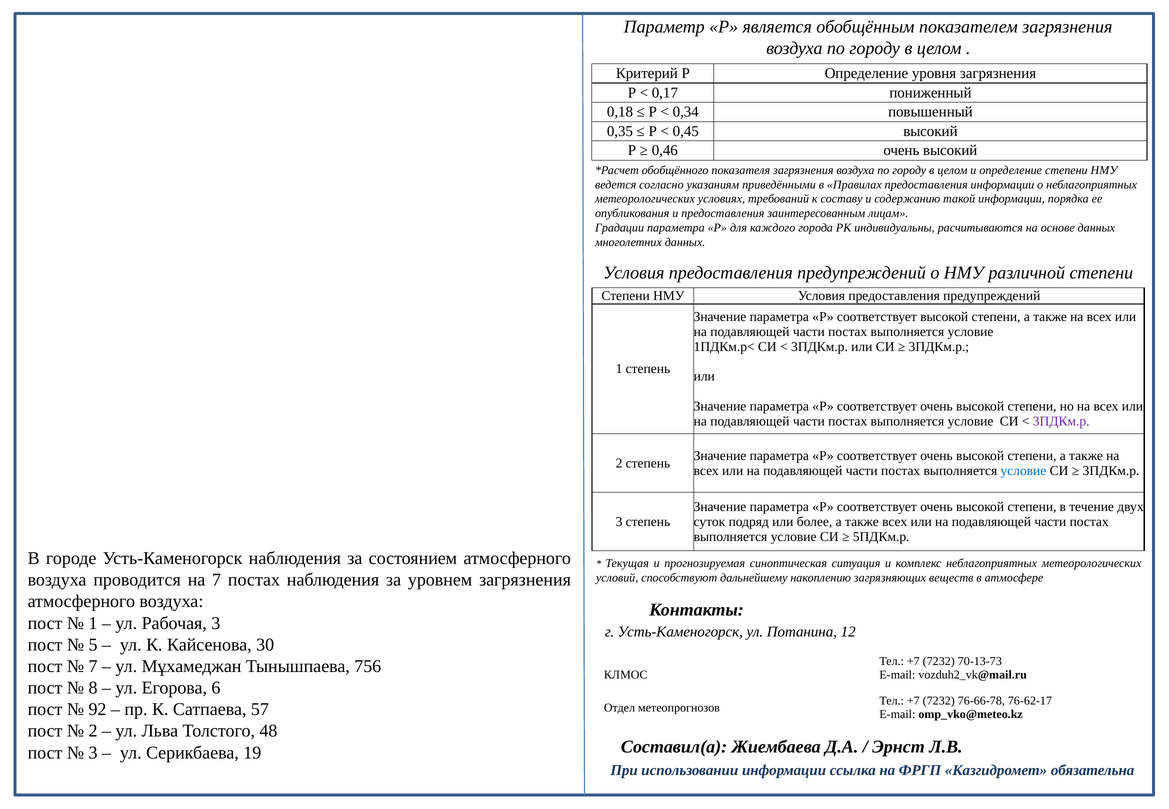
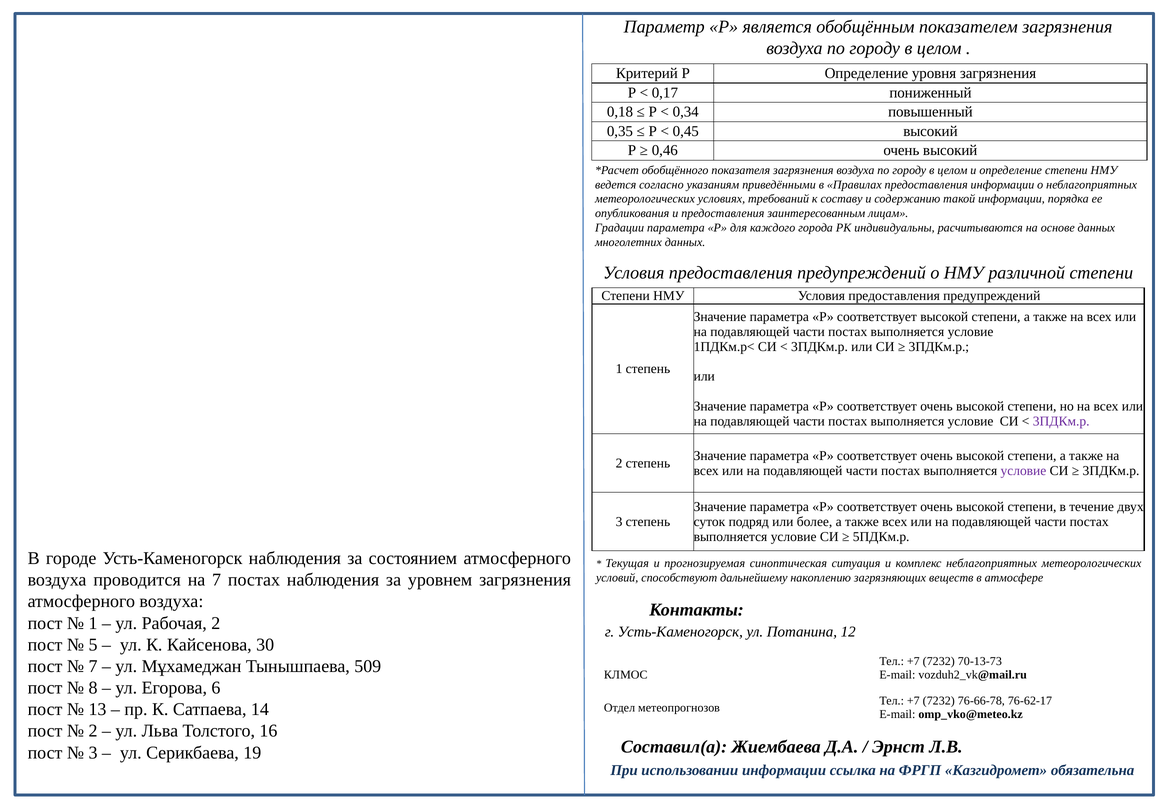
условие at (1023, 471) colour: blue -> purple
Рабочая 3: 3 -> 2
756: 756 -> 509
92: 92 -> 13
57: 57 -> 14
48: 48 -> 16
